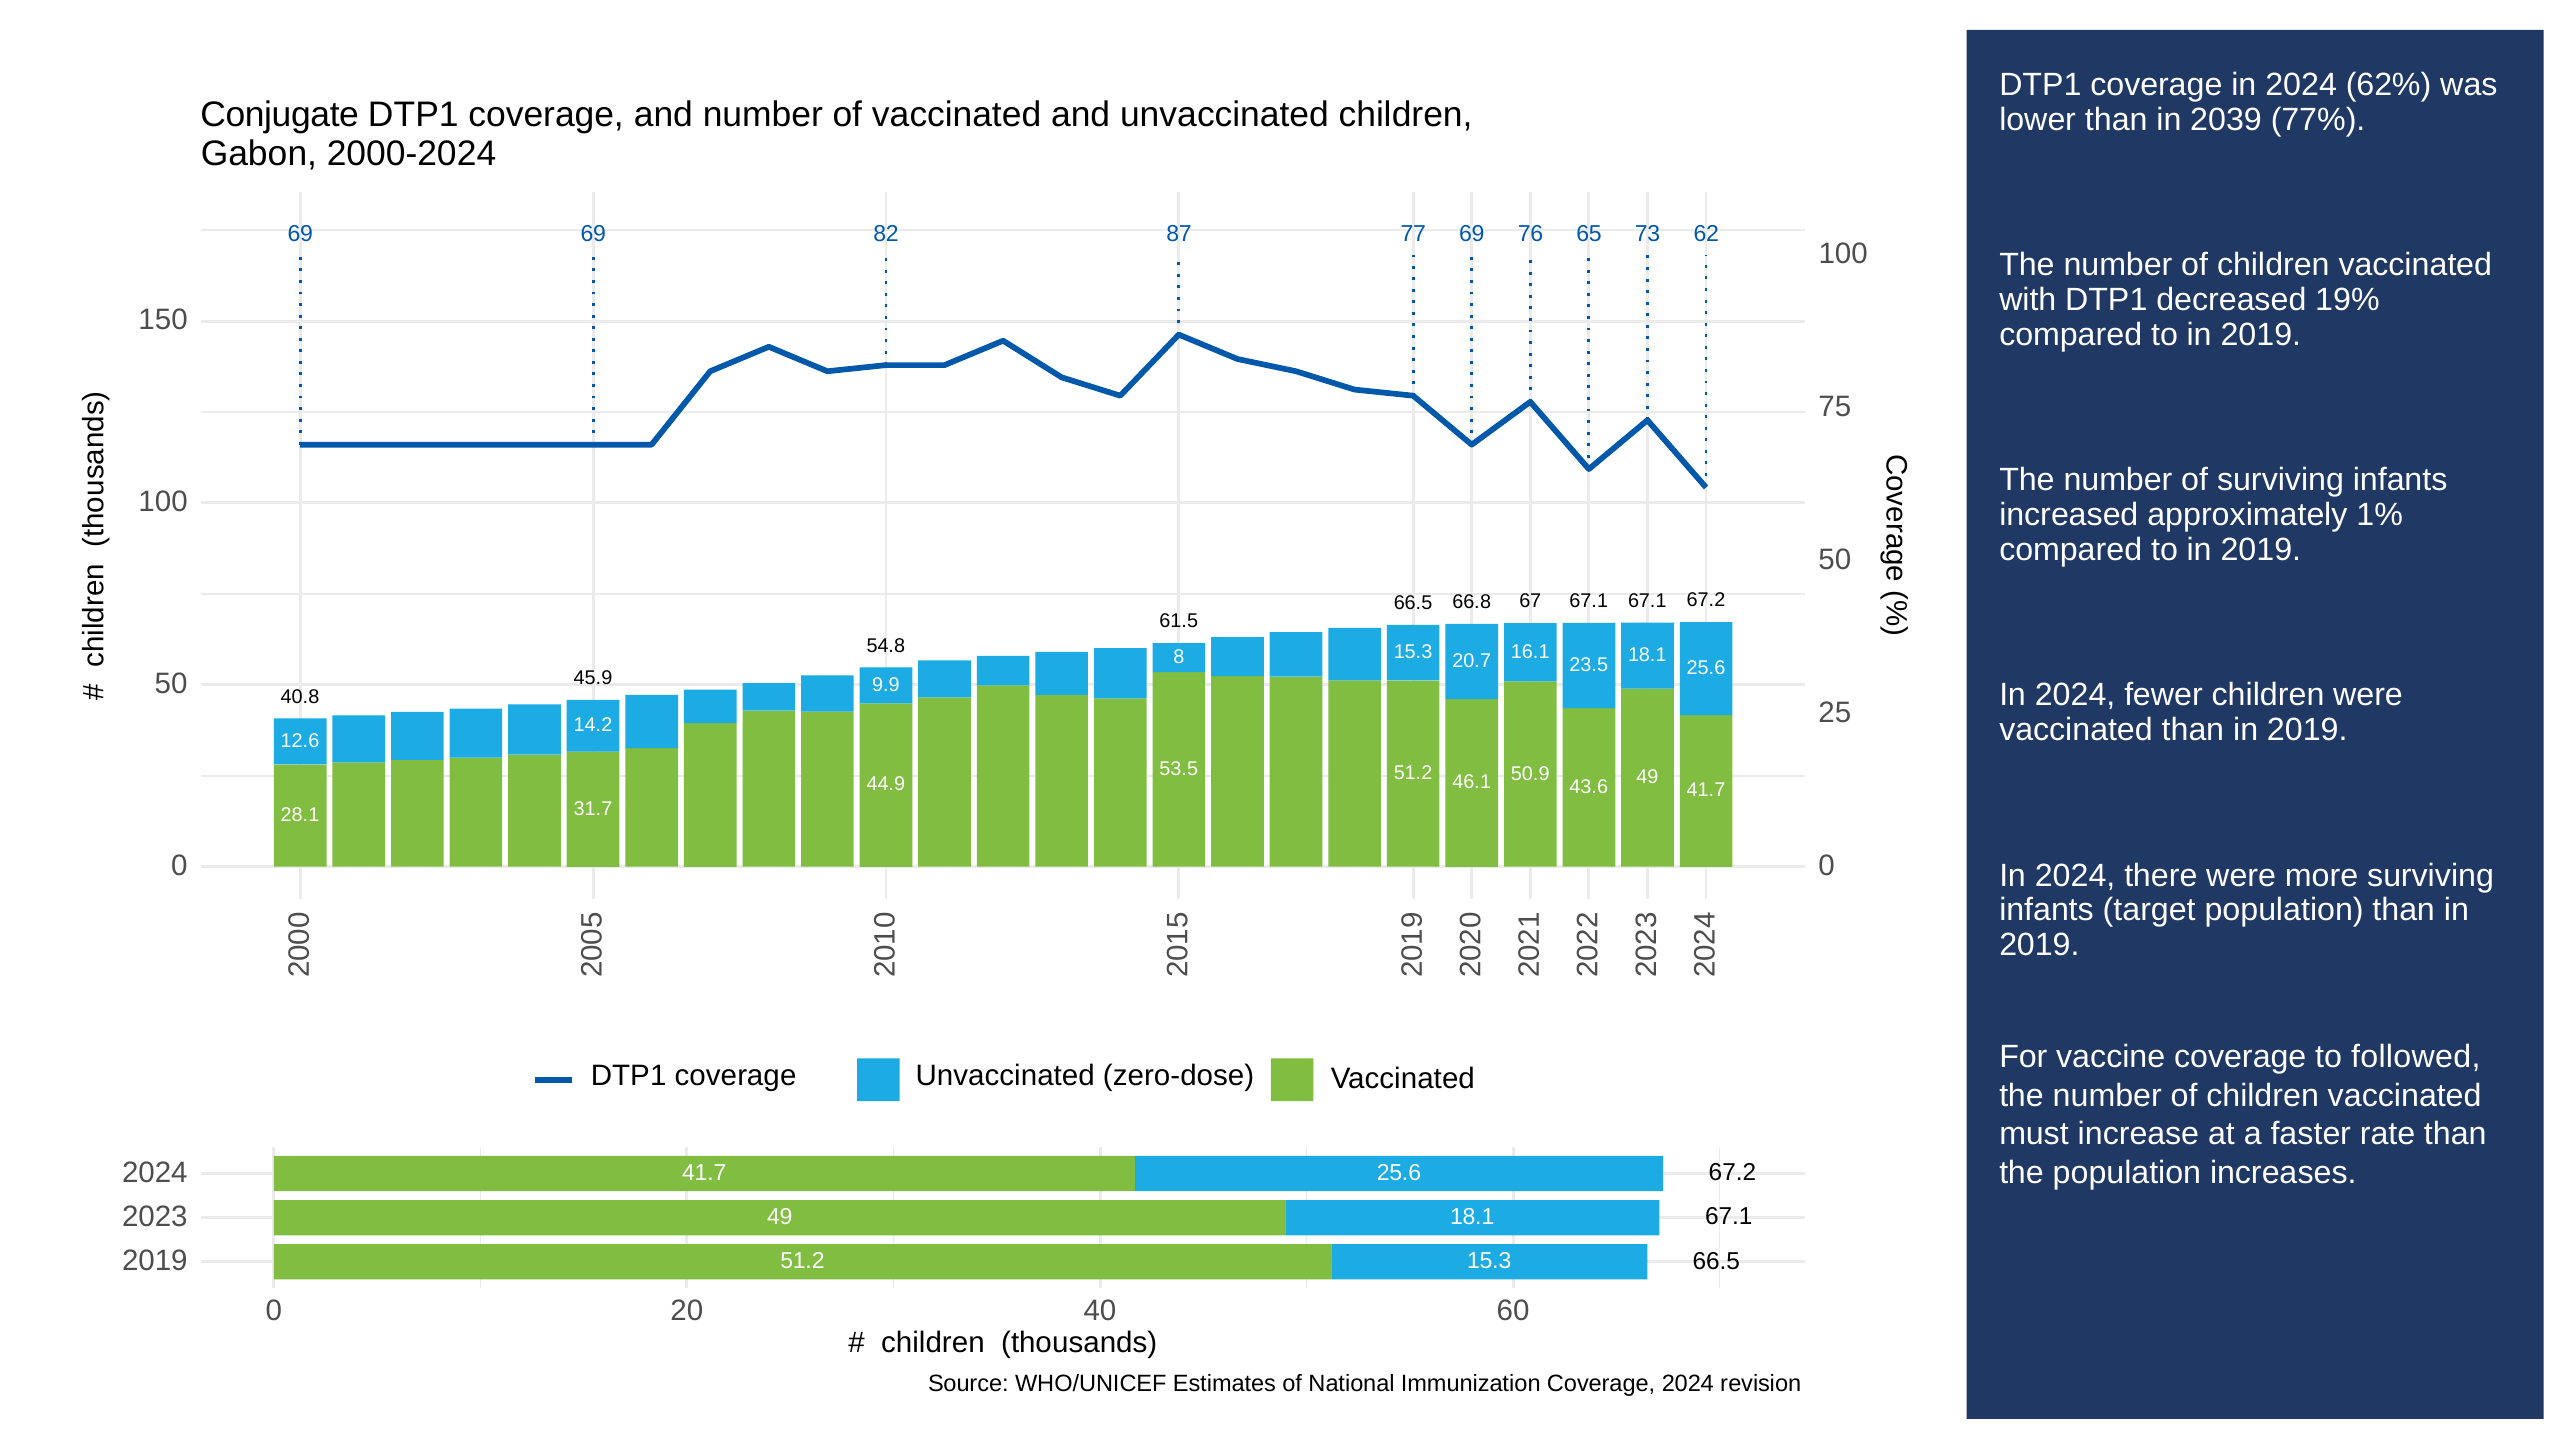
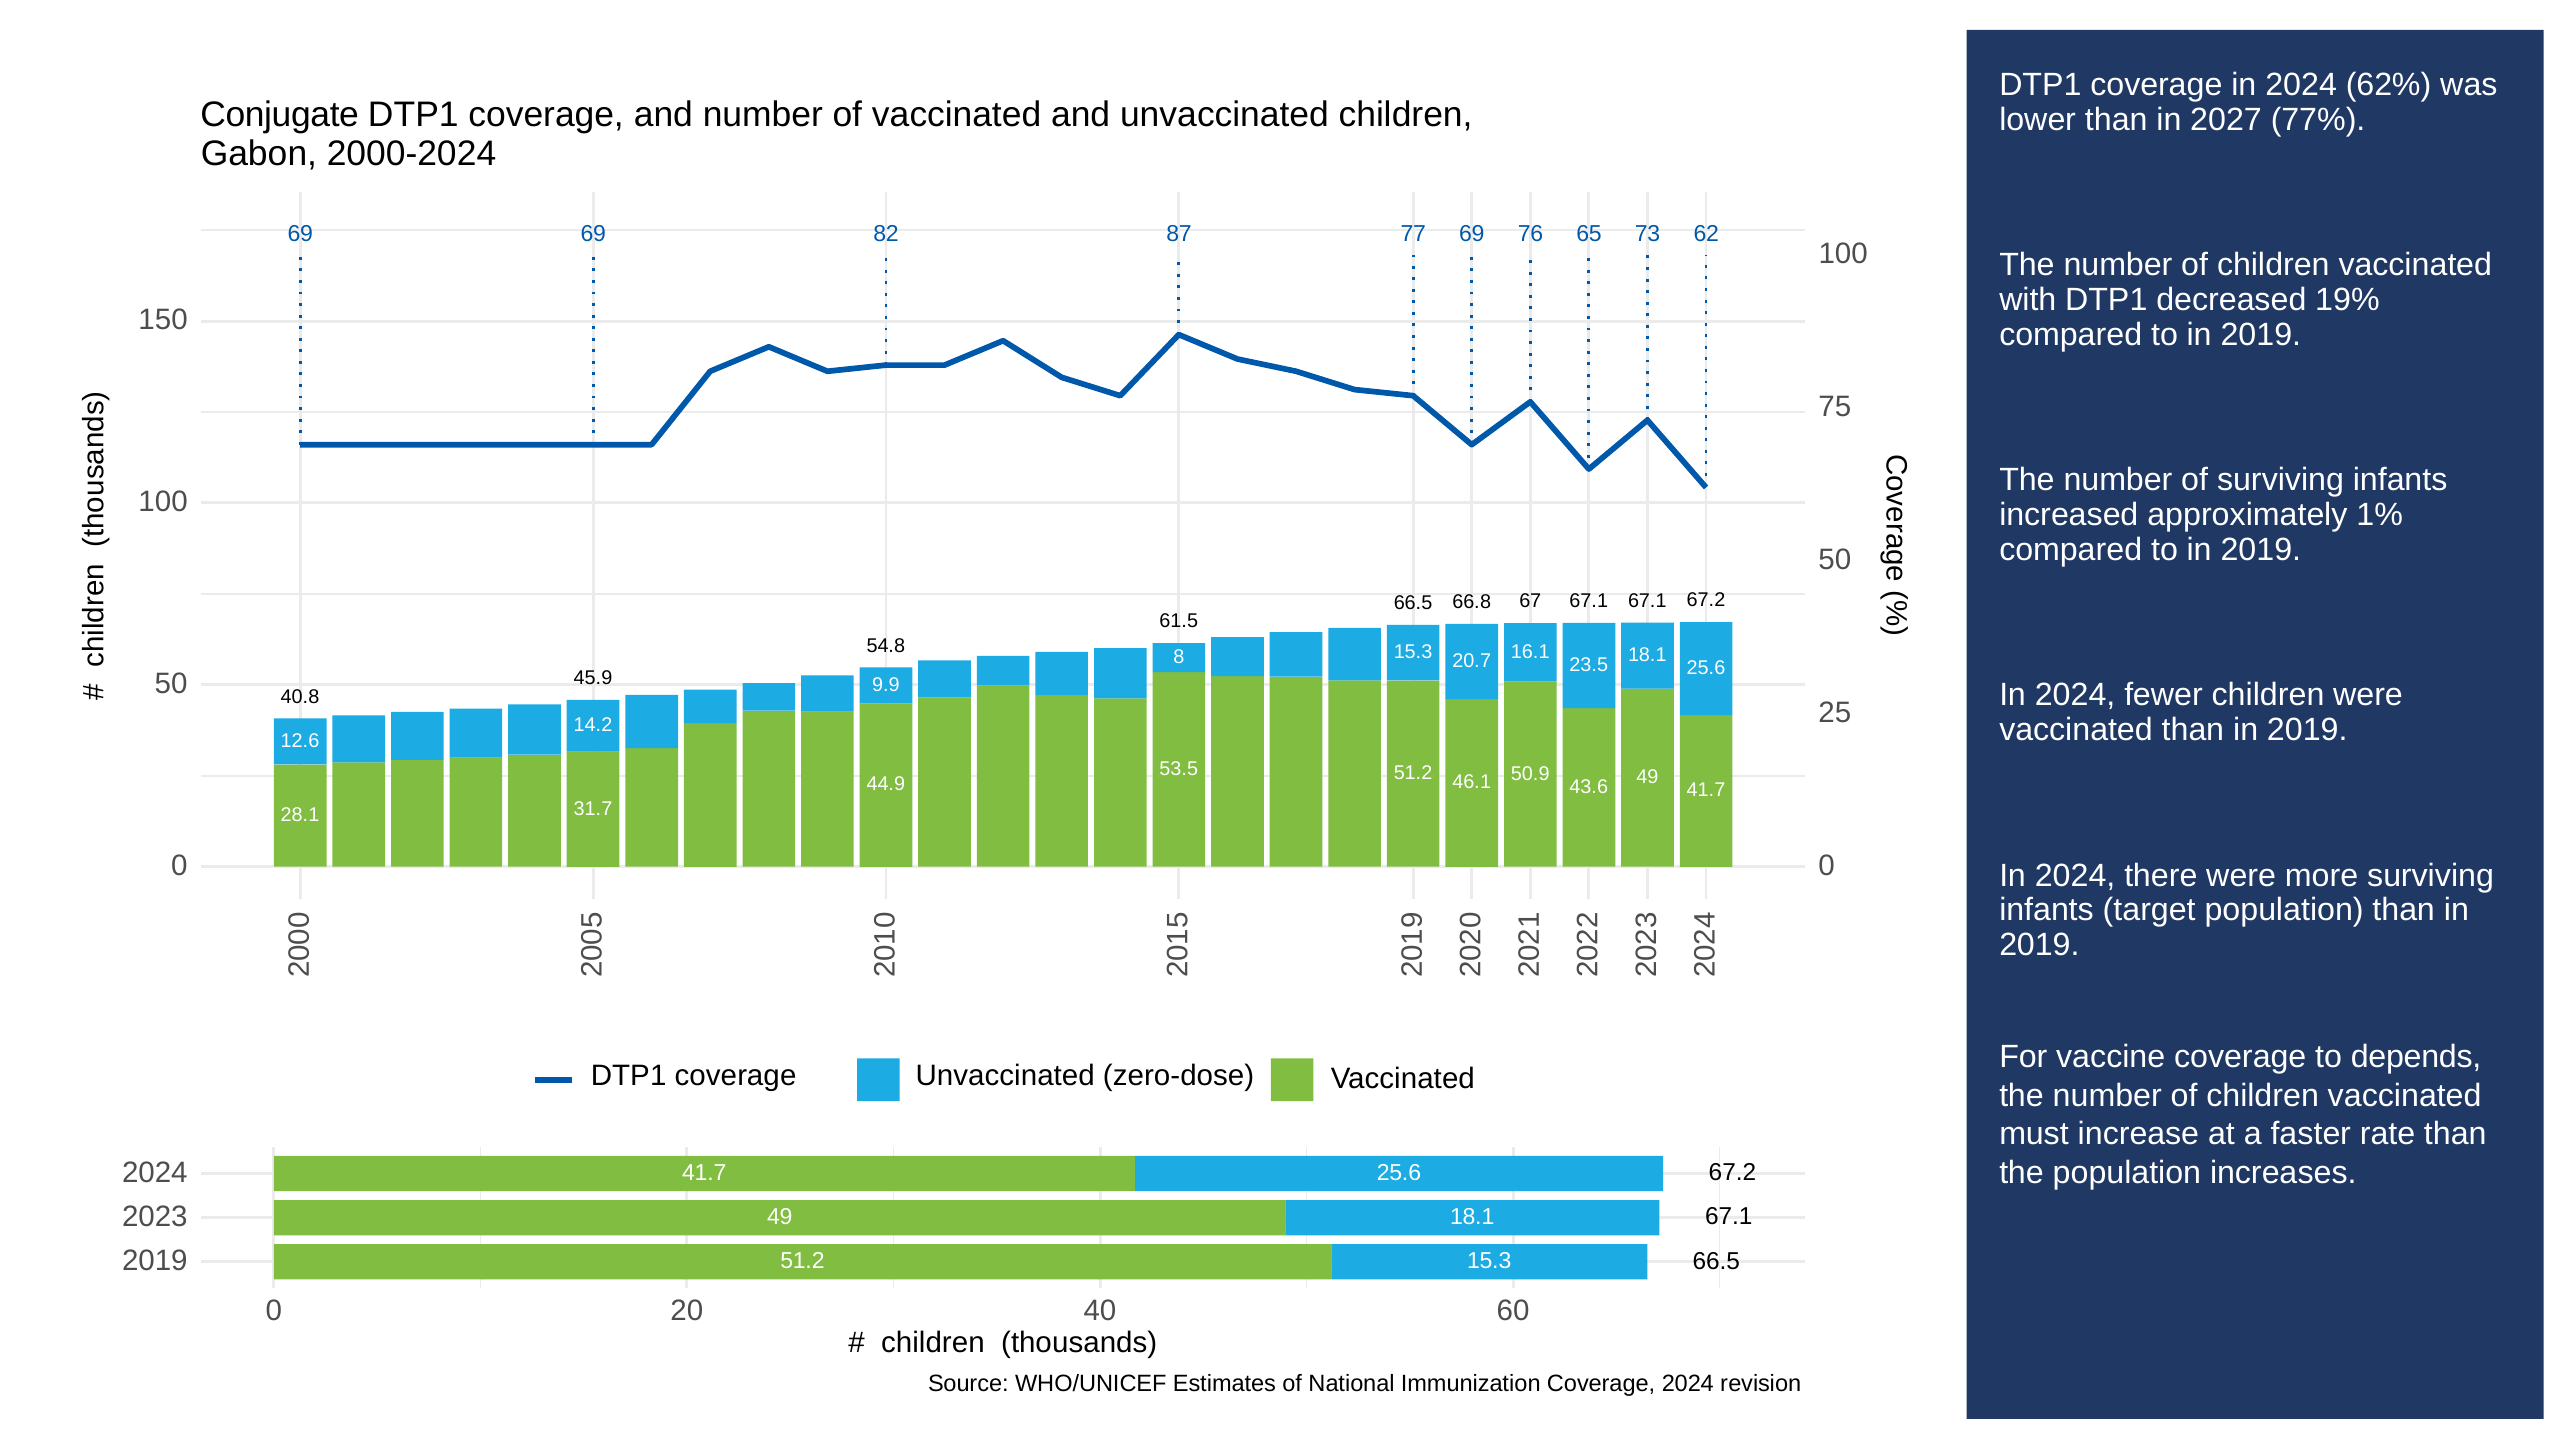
2039: 2039 -> 2027
followed: followed -> depends
